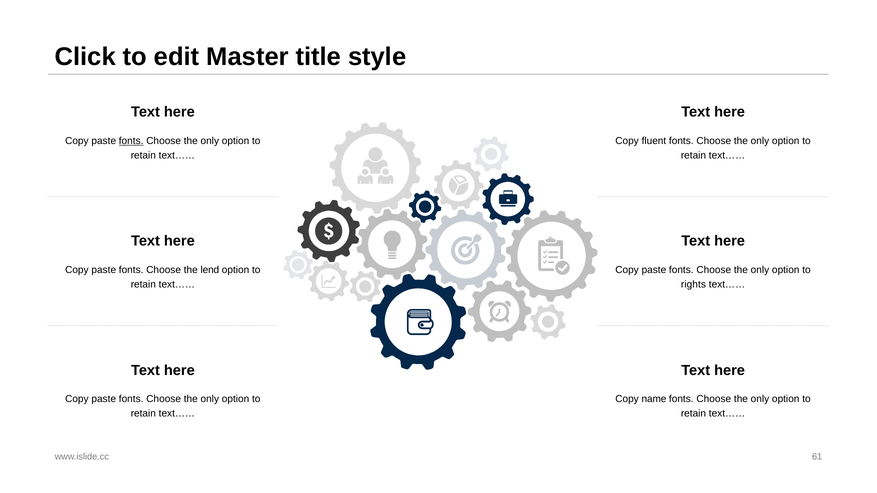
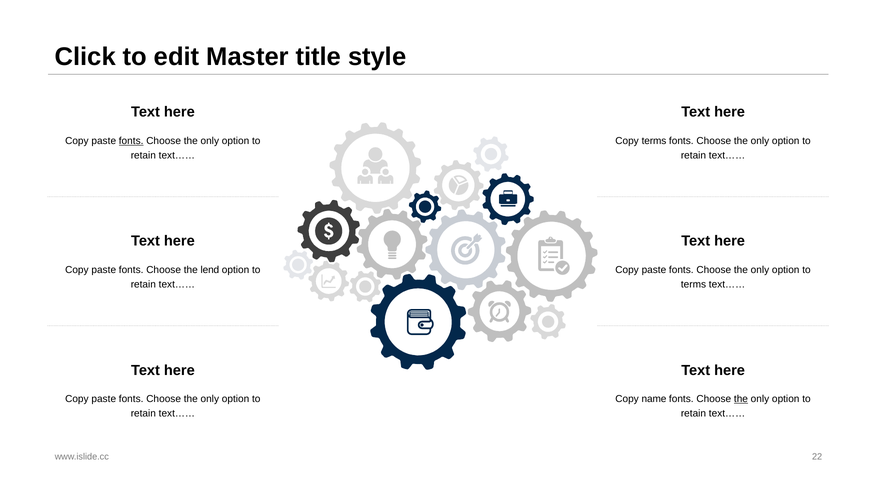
Copy fluent: fluent -> terms
rights at (693, 285): rights -> terms
the at (741, 399) underline: none -> present
61: 61 -> 22
